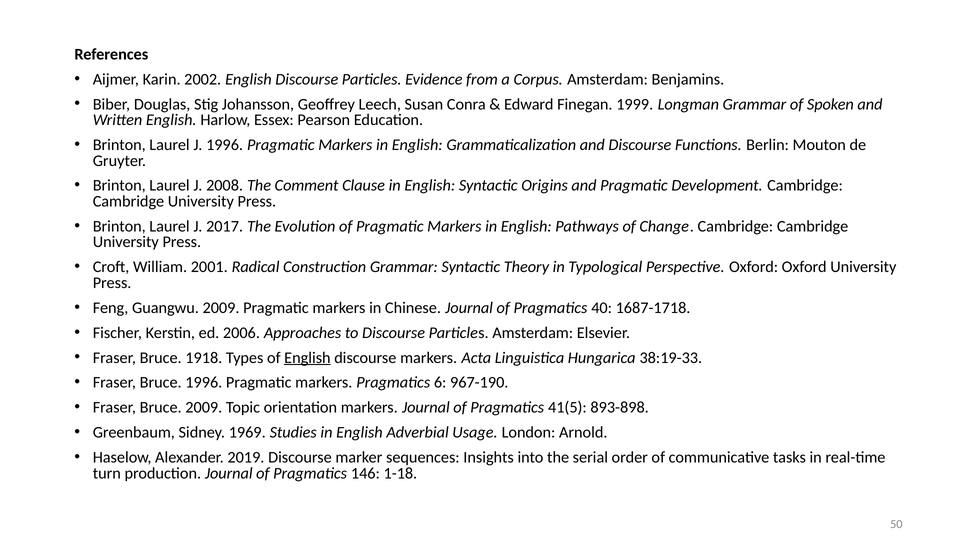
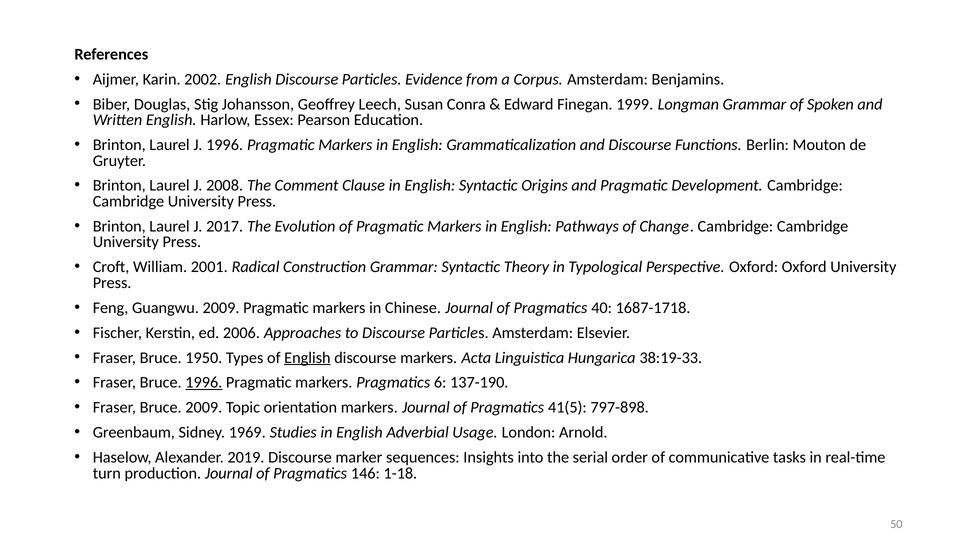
1918: 1918 -> 1950
1996 at (204, 383) underline: none -> present
967-190: 967-190 -> 137-190
893-898: 893-898 -> 797-898
